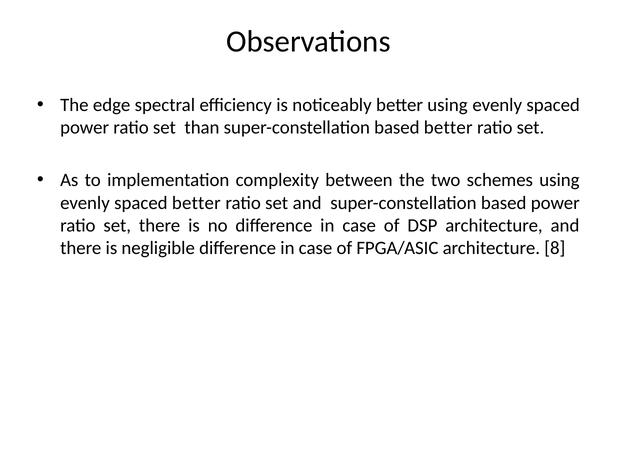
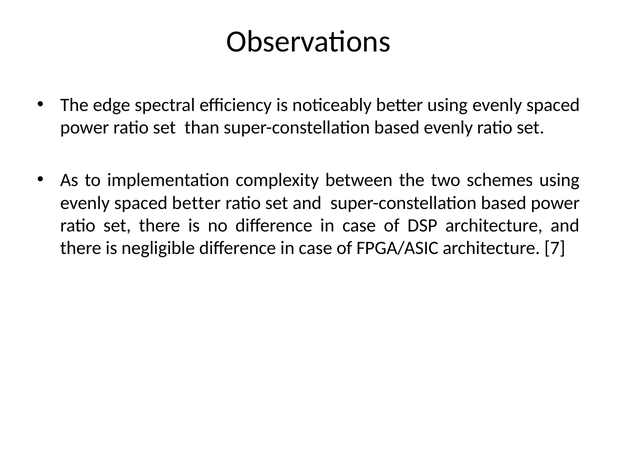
based better: better -> evenly
8: 8 -> 7
